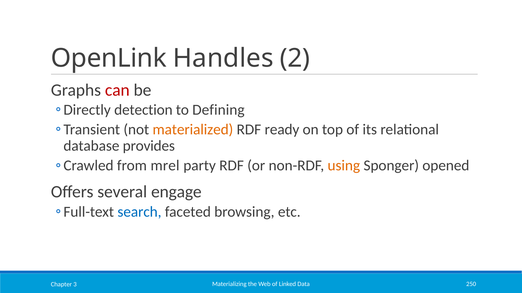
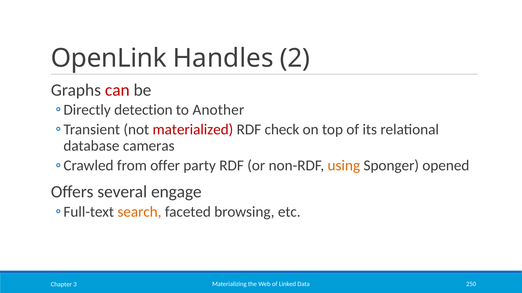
Defining: Defining -> Another
materialized colour: orange -> red
ready: ready -> check
provides: provides -> cameras
mrel: mrel -> offer
search colour: blue -> orange
